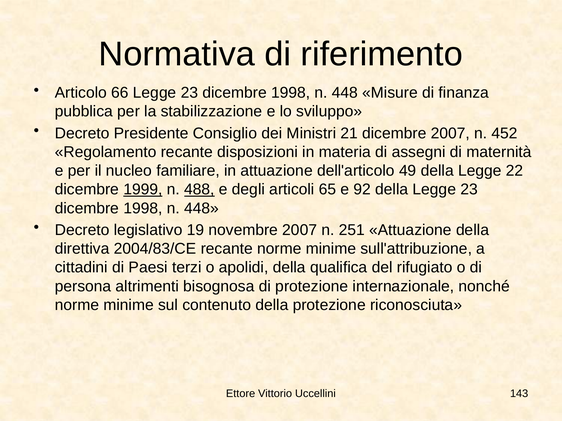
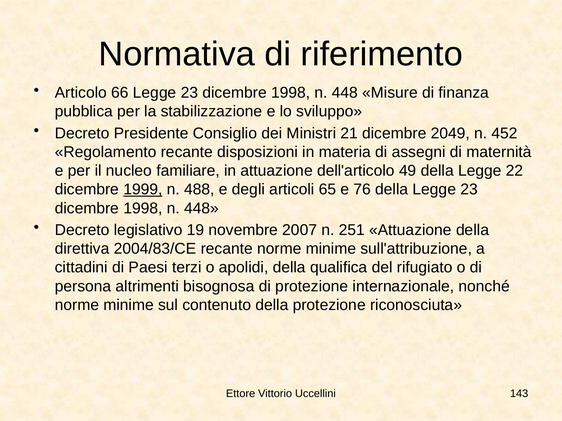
dicembre 2007: 2007 -> 2049
488 underline: present -> none
92: 92 -> 76
